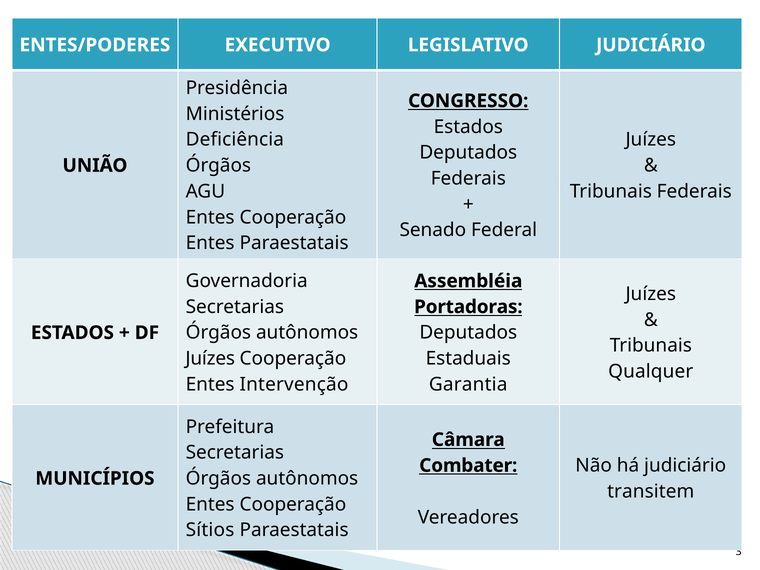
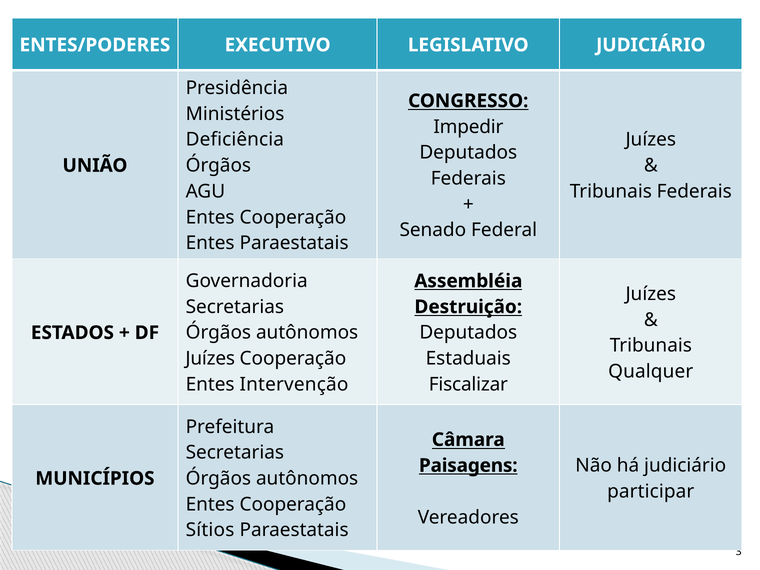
Estados at (468, 127): Estados -> Impedir
Portadoras: Portadoras -> Destruição
Garantia: Garantia -> Fiscalizar
Combater: Combater -> Paisagens
transitem: transitem -> participar
